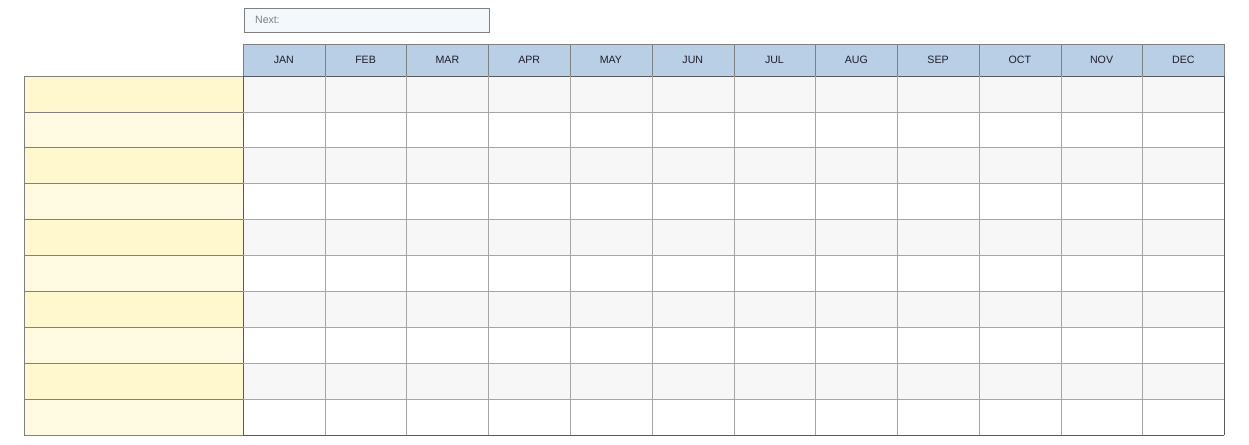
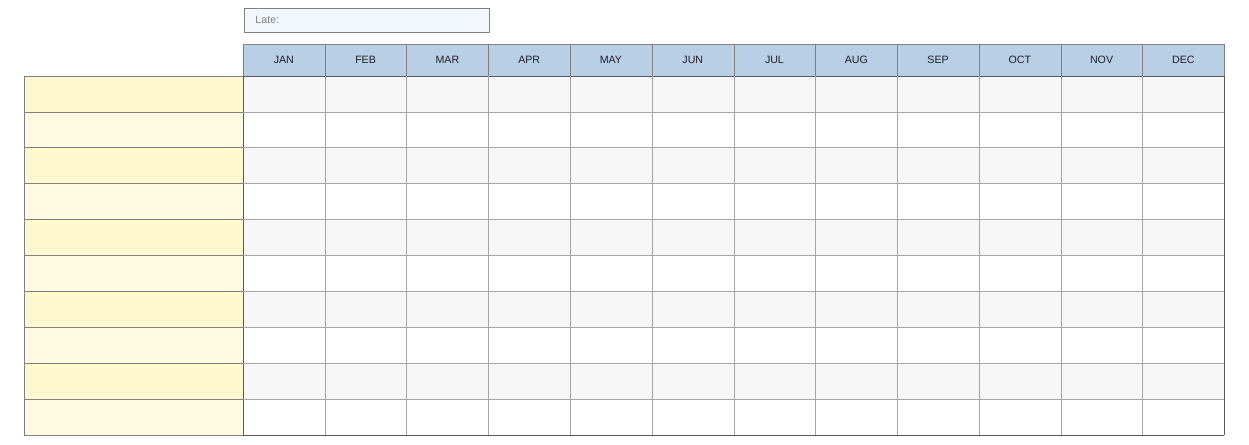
Next: Next -> Late
